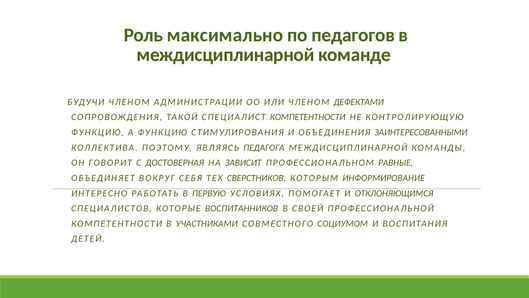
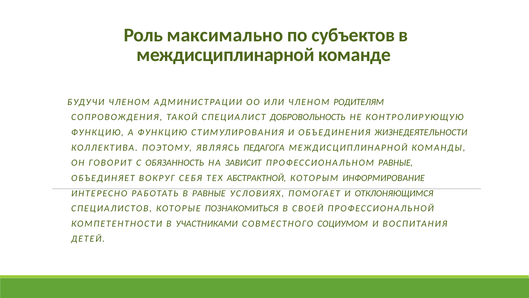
педагогов: педагогов -> субъектов
ДЕФЕКТАМИ: ДЕФЕКТАМИ -> РОДИТЕЛЯМ
СПЕЦИАЛИСТ КОМПЕТЕНТНОСТИ: КОМПЕТЕНТНОСТИ -> ДОБРОВОЛЬНОСТЬ
ЗАИНТЕРЕСОВАННЫМИ: ЗАИНТЕРЕСОВАННЫМИ -> ЖИЗНЕДЕЯТЕЛЬНОСТИ
ДОСТОВЕРНАЯ: ДОСТОВЕРНАЯ -> ОБЯЗАННОСТЬ
СВЕРСТНИКОВ: СВЕРСТНИКОВ -> АБСТРАКТНОЙ
В ПЕРВУЮ: ПЕРВУЮ -> РАВНЫЕ
ВОСПИТАННИКОВ: ВОСПИТАННИКОВ -> ПОЗНАКОМИТЬСЯ
